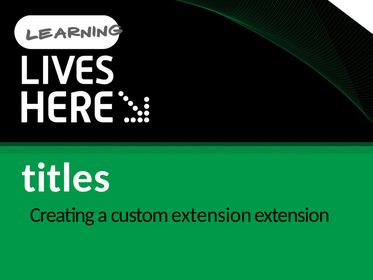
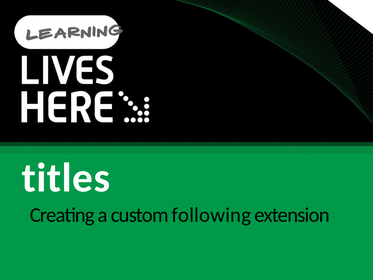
custom extension: extension -> following
